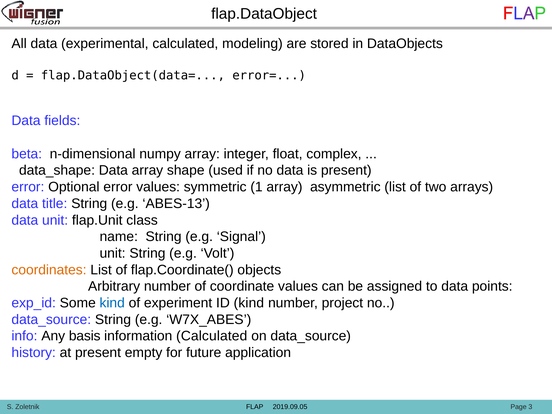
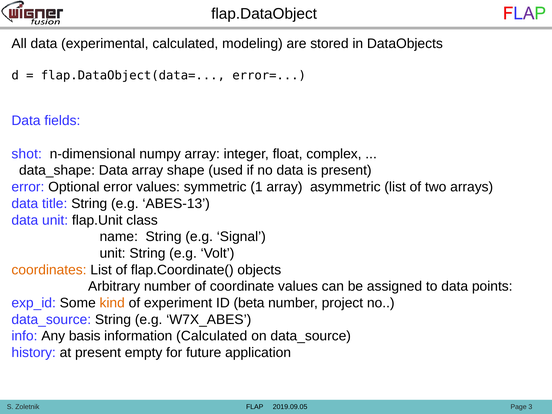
beta: beta -> shot
kind at (112, 303) colour: blue -> orange
ID kind: kind -> beta
